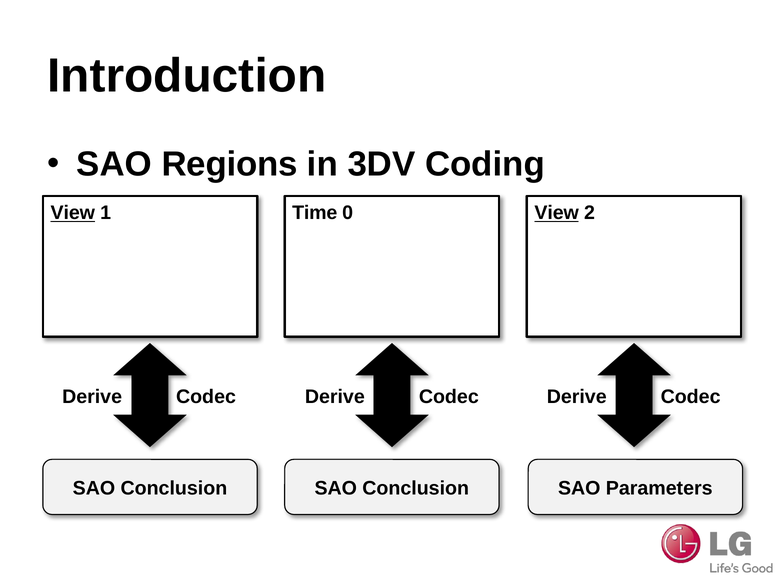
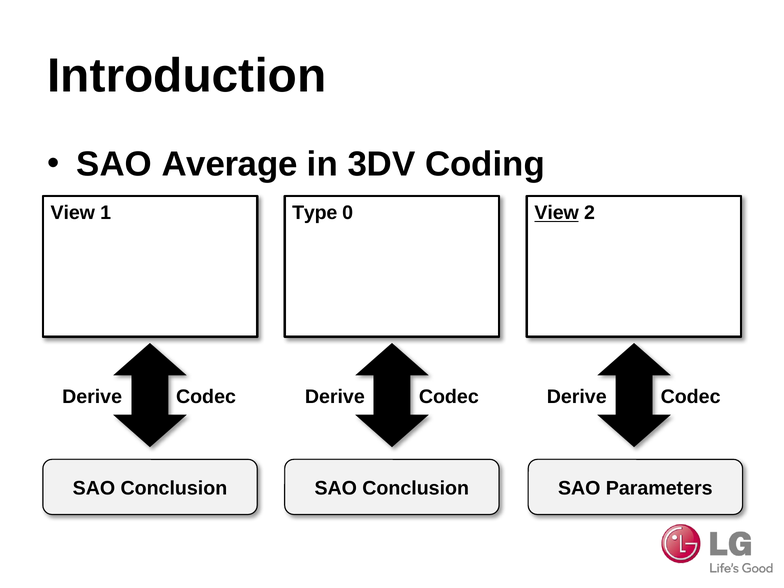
Regions: Regions -> Average
View at (73, 213) underline: present -> none
Time: Time -> Type
